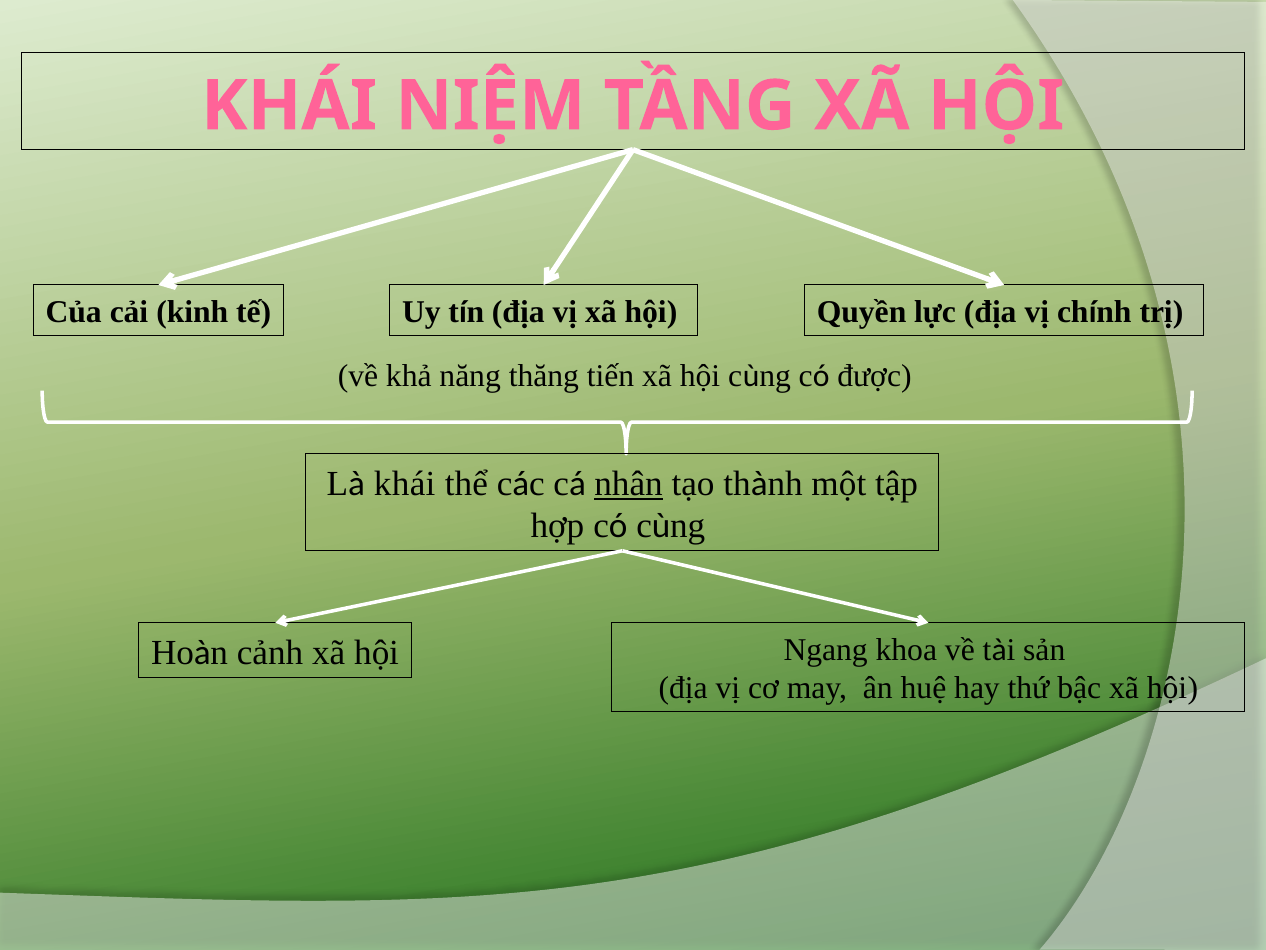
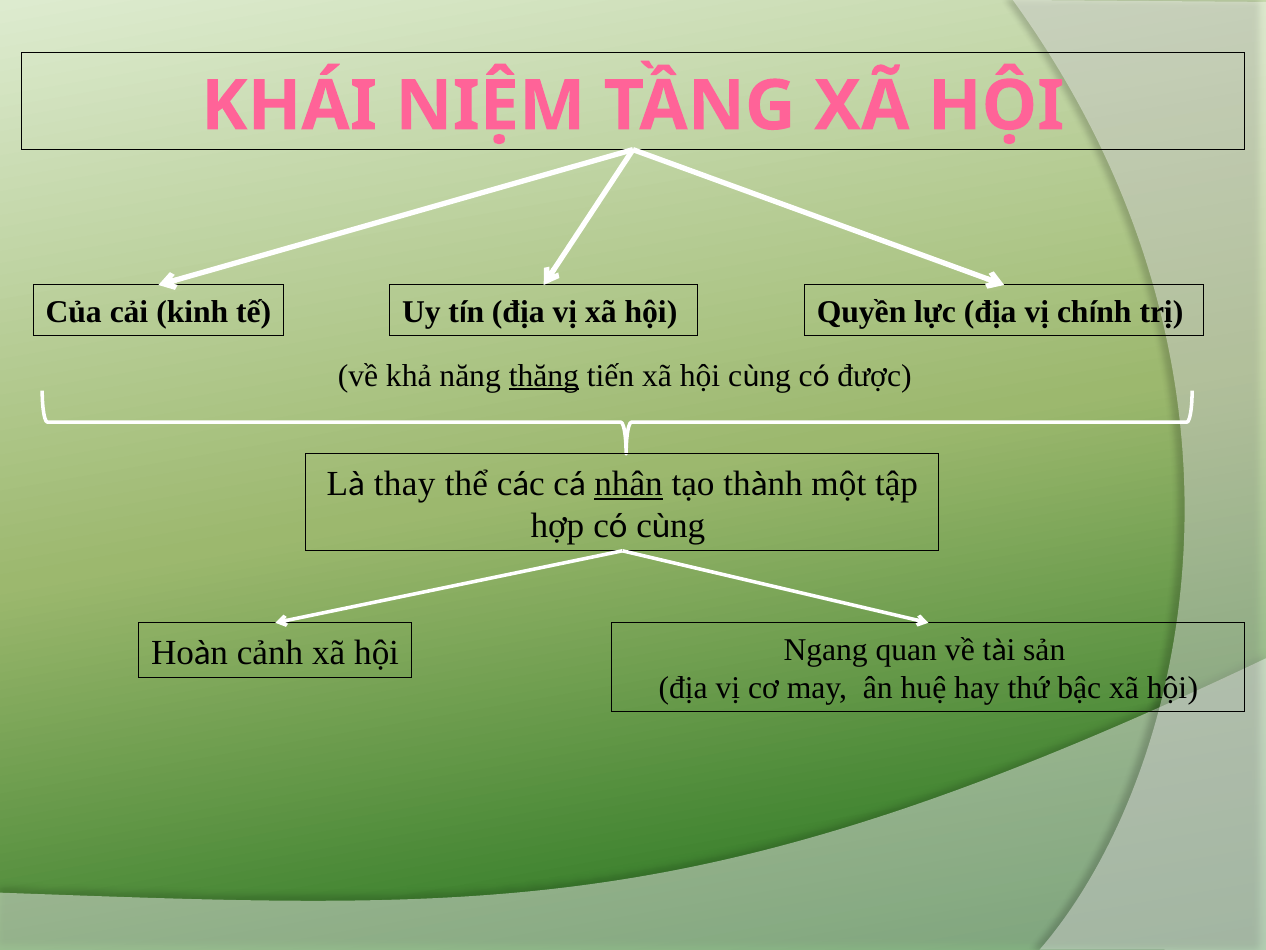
thăng underline: none -> present
Là khái: khái -> thay
khoa: khoa -> quan
